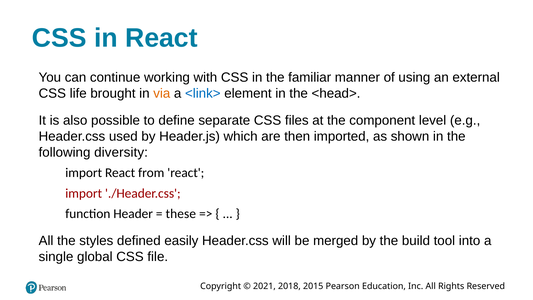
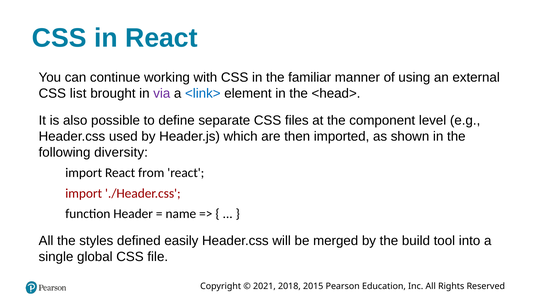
life: life -> list
via colour: orange -> purple
these: these -> name
